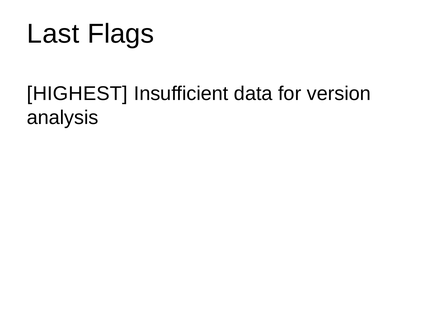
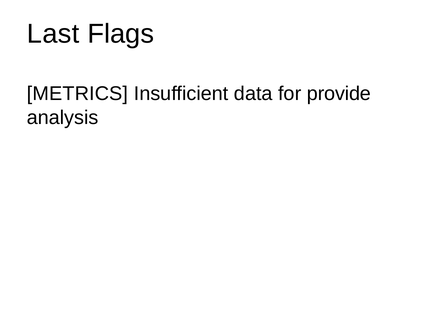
HIGHEST: HIGHEST -> METRICS
version: version -> provide
